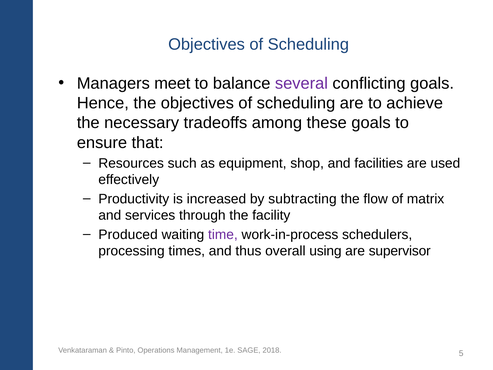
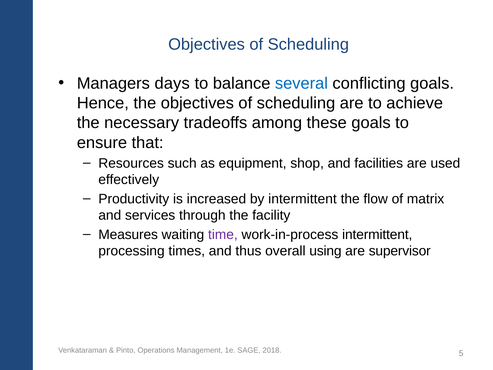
meet: meet -> days
several colour: purple -> blue
by subtracting: subtracting -> intermittent
Produced: Produced -> Measures
work-in-process schedulers: schedulers -> intermittent
